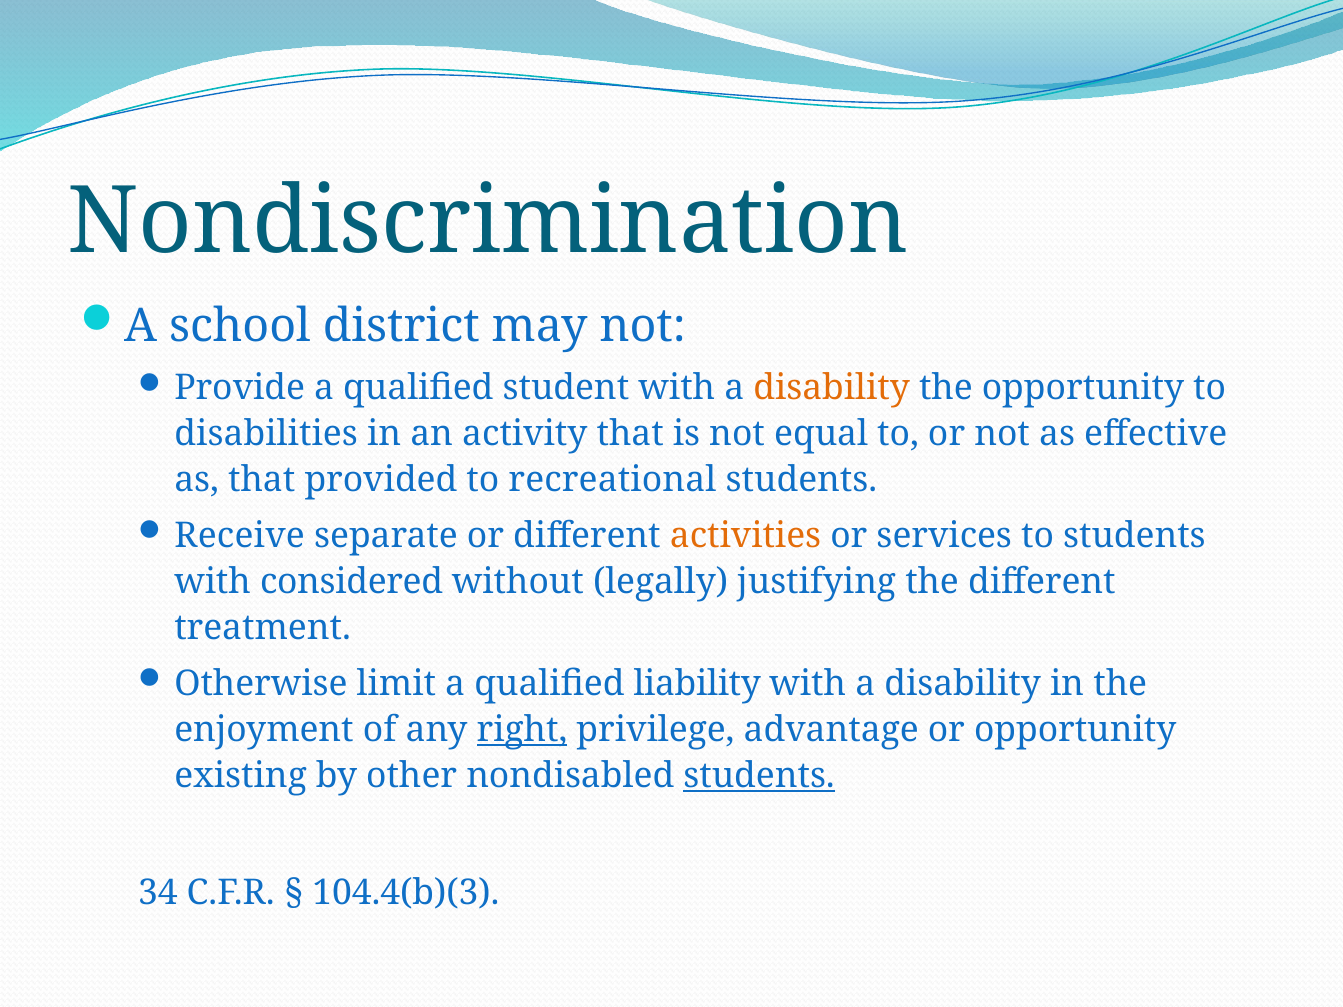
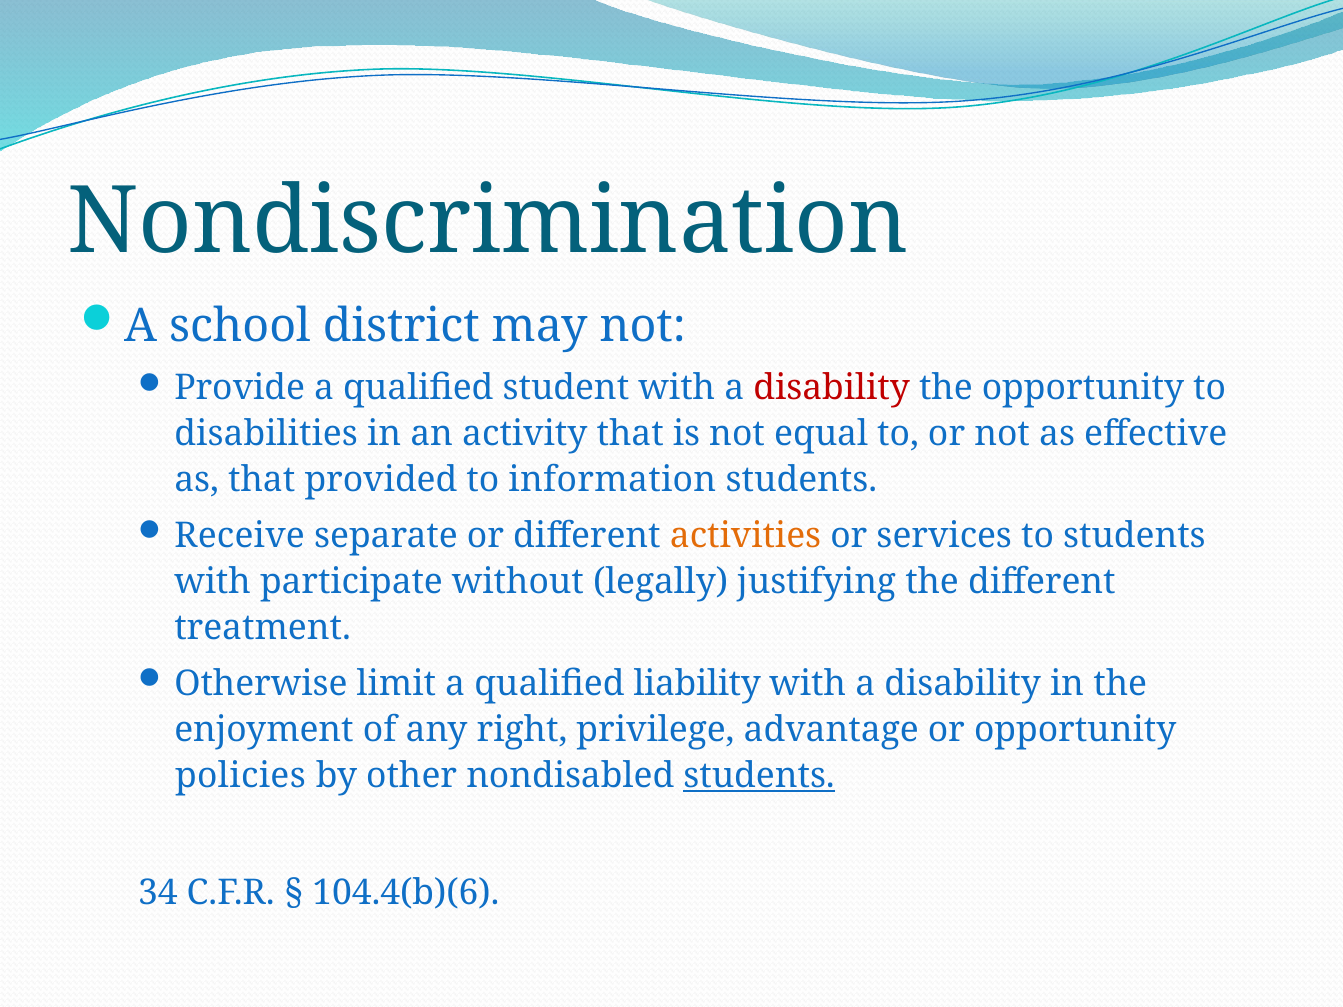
disability at (832, 388) colour: orange -> red
recreational: recreational -> information
considered: considered -> participate
right underline: present -> none
existing: existing -> policies
104.4(b)(3: 104.4(b)(3 -> 104.4(b)(6
